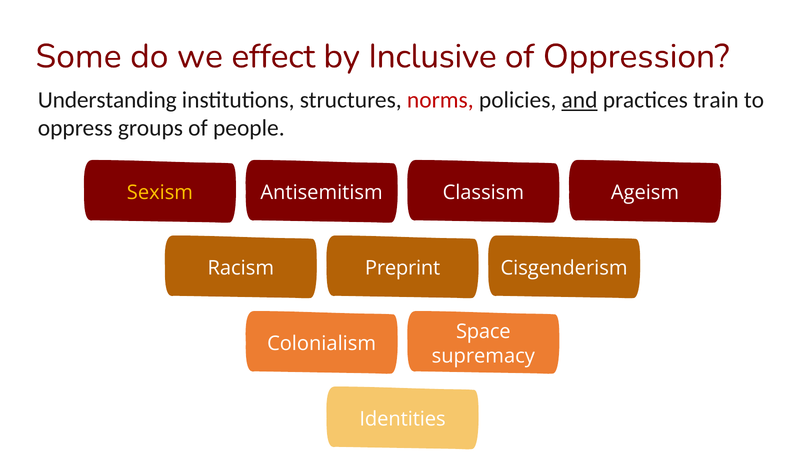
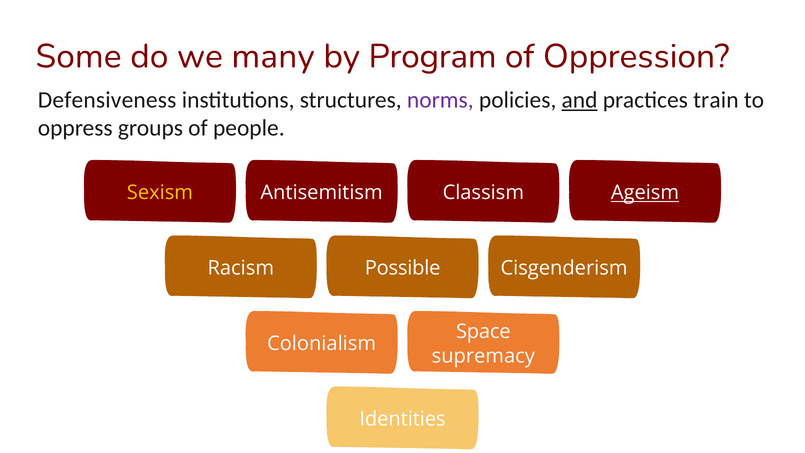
effect: effect -> many
Inclusive: Inclusive -> Program
Understanding: Understanding -> Defensiveness
norms colour: red -> purple
Ageism underline: none -> present
Preprint: Preprint -> Possible
